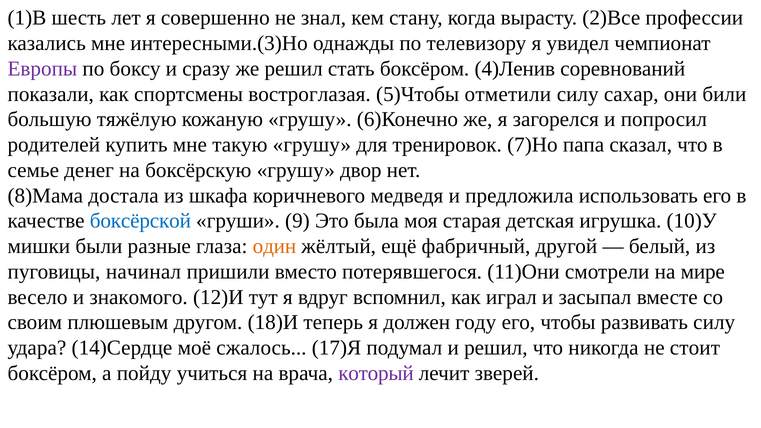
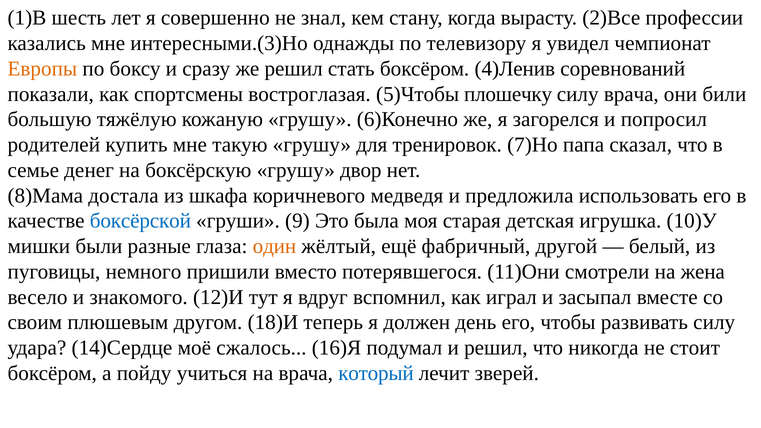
Европы colour: purple -> orange
отметили: отметили -> плошечку
силу сахар: сахар -> врача
начинал: начинал -> немного
мире: мире -> жена
году: году -> день
17)Я: 17)Я -> 16)Я
который colour: purple -> blue
